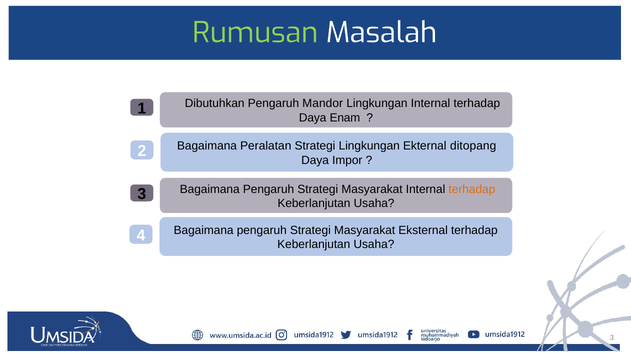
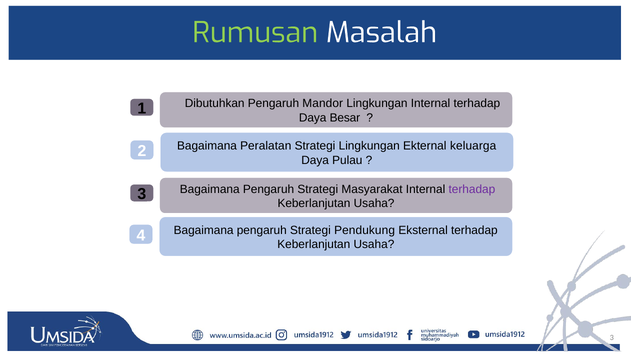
Enam: Enam -> Besar
ditopang: ditopang -> keluarga
Impor: Impor -> Pulau
terhadap at (472, 189) colour: orange -> purple
Masyarakat at (365, 230): Masyarakat -> Pendukung
